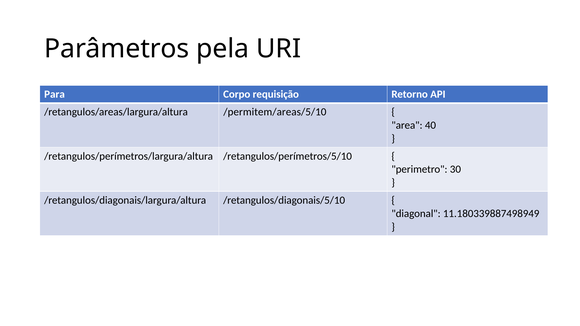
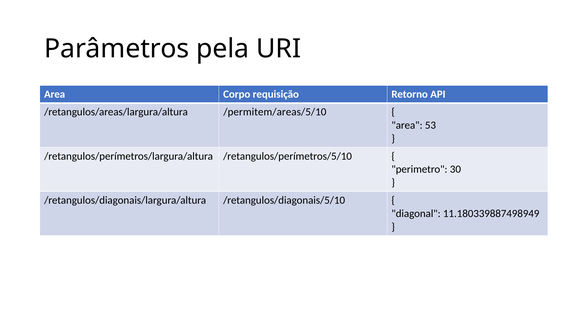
Para at (55, 94): Para -> Area
40: 40 -> 53
